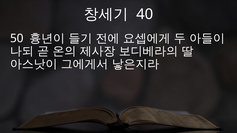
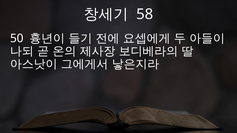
40: 40 -> 58
